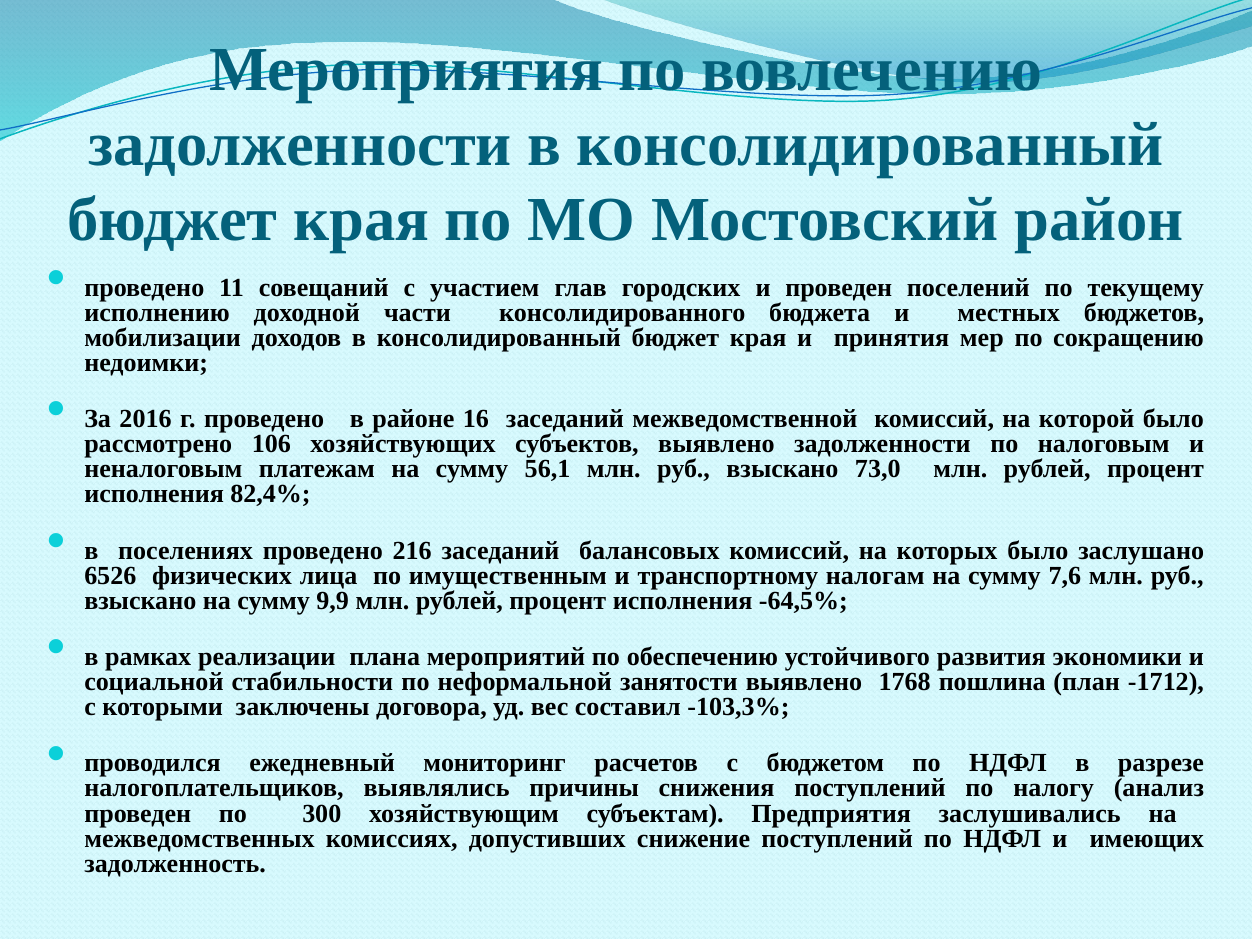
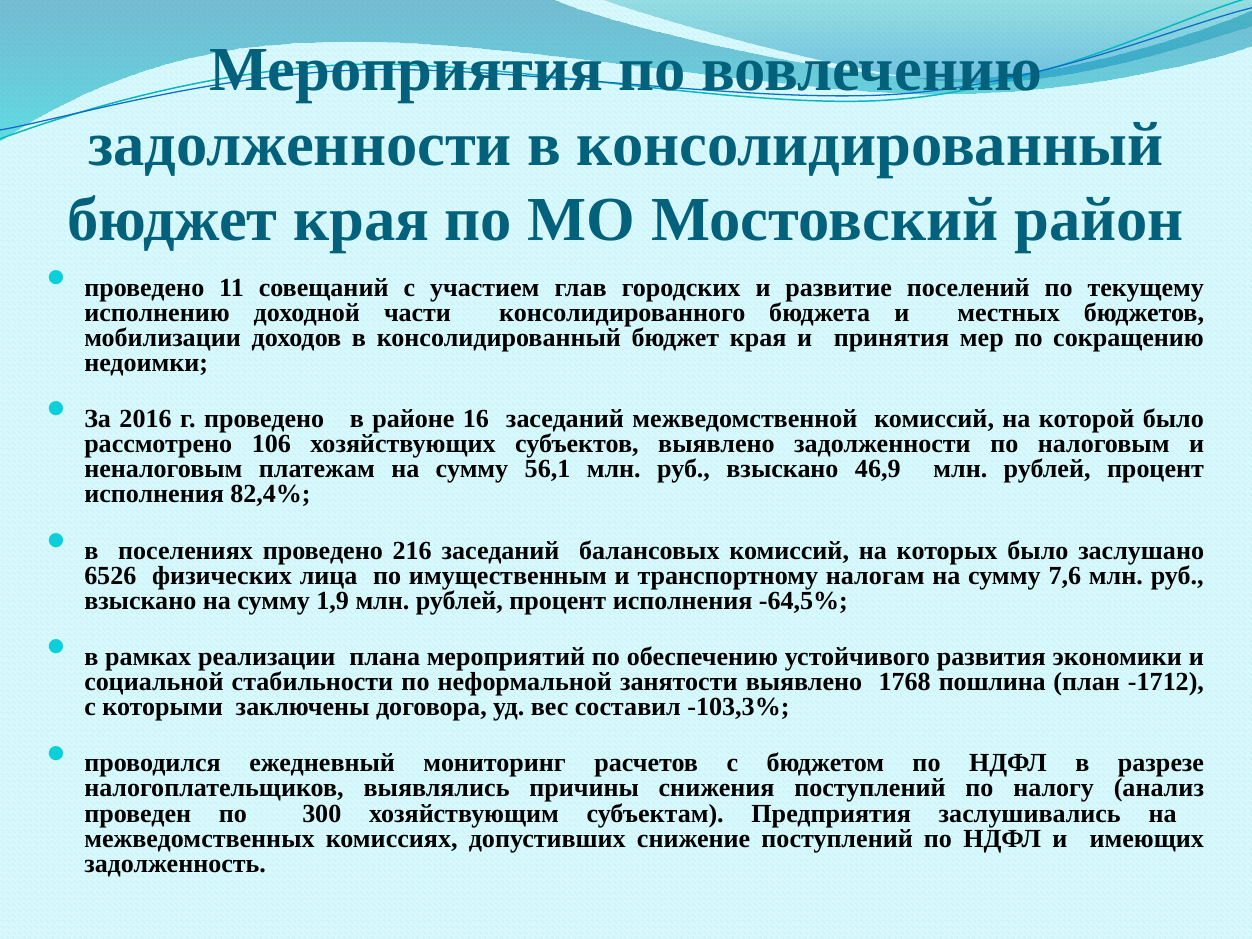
и проведен: проведен -> развитие
73,0: 73,0 -> 46,9
9,9: 9,9 -> 1,9
